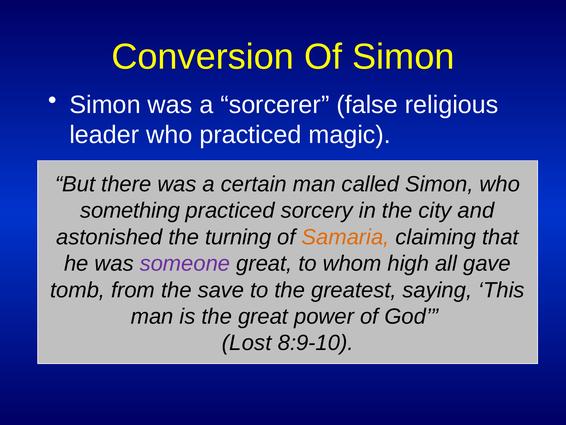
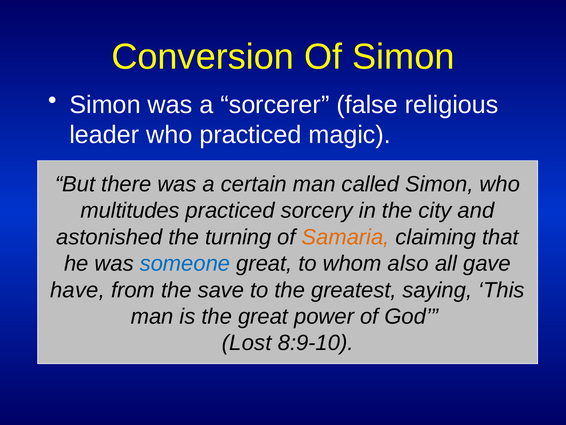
something: something -> multitudes
someone colour: purple -> blue
high: high -> also
tomb: tomb -> have
